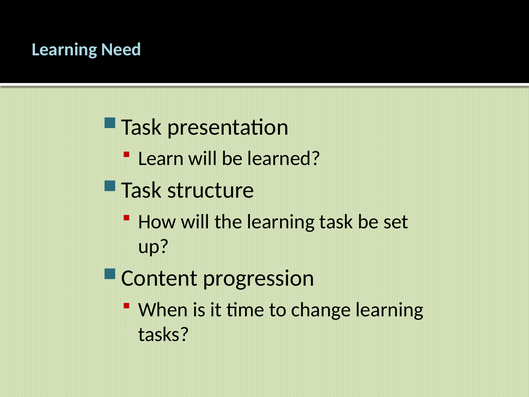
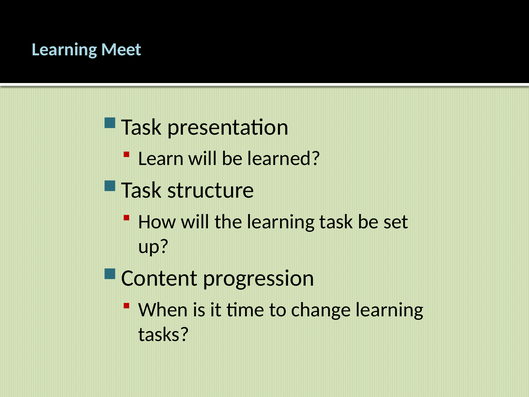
Need: Need -> Meet
